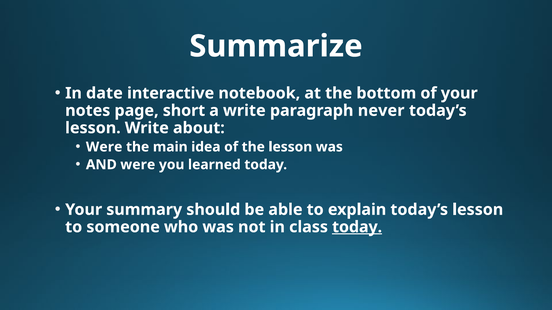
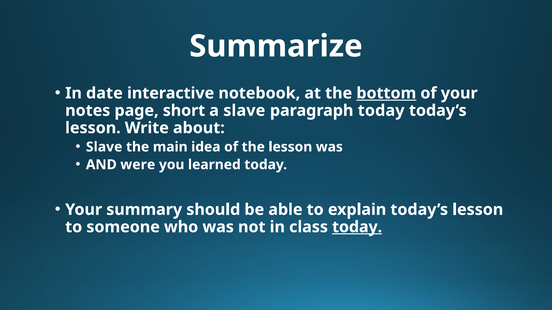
bottom underline: none -> present
a write: write -> slave
paragraph never: never -> today
Were at (104, 147): Were -> Slave
